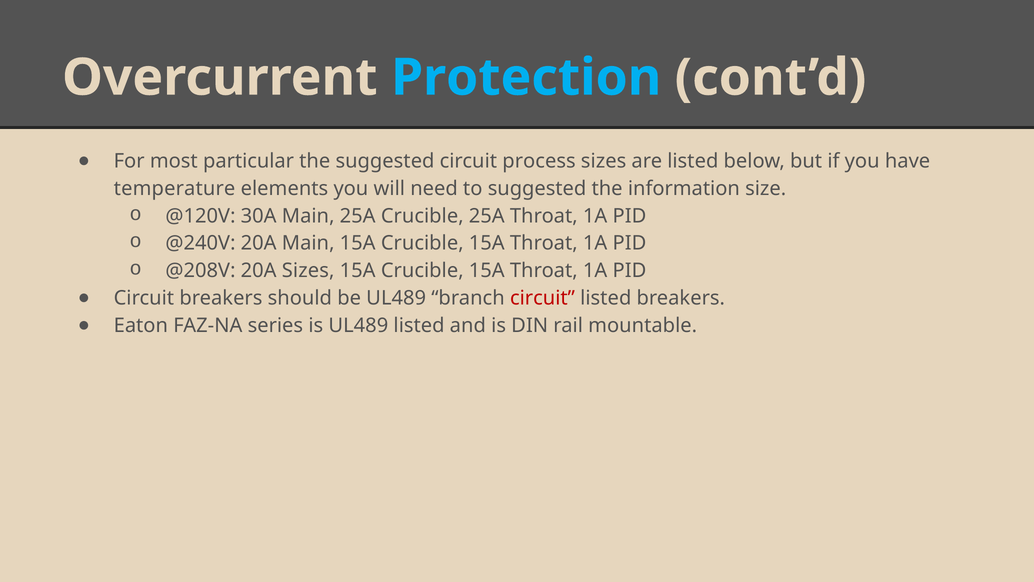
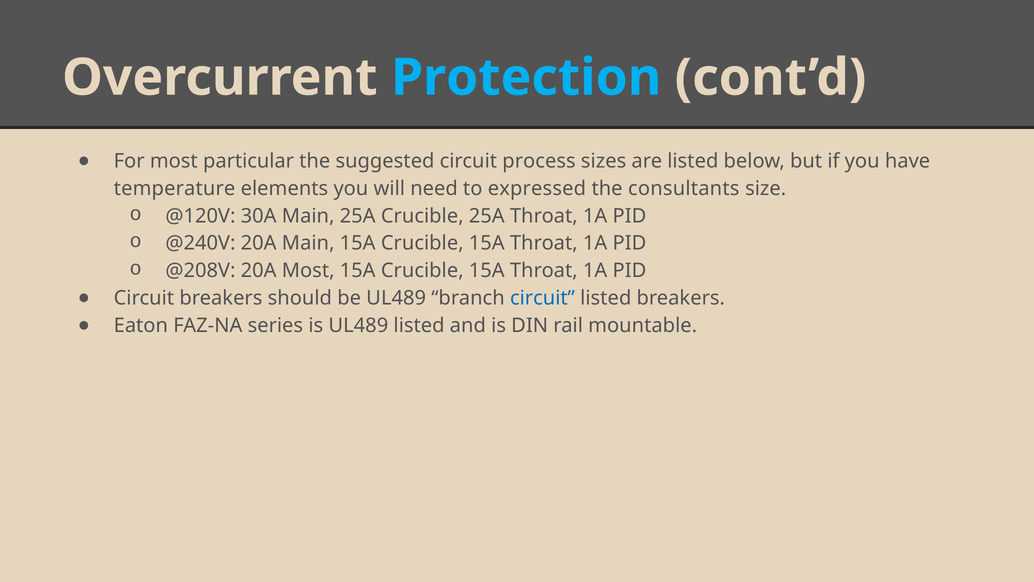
to suggested: suggested -> expressed
information: information -> consultants
20A Sizes: Sizes -> Most
circuit at (542, 298) colour: red -> blue
